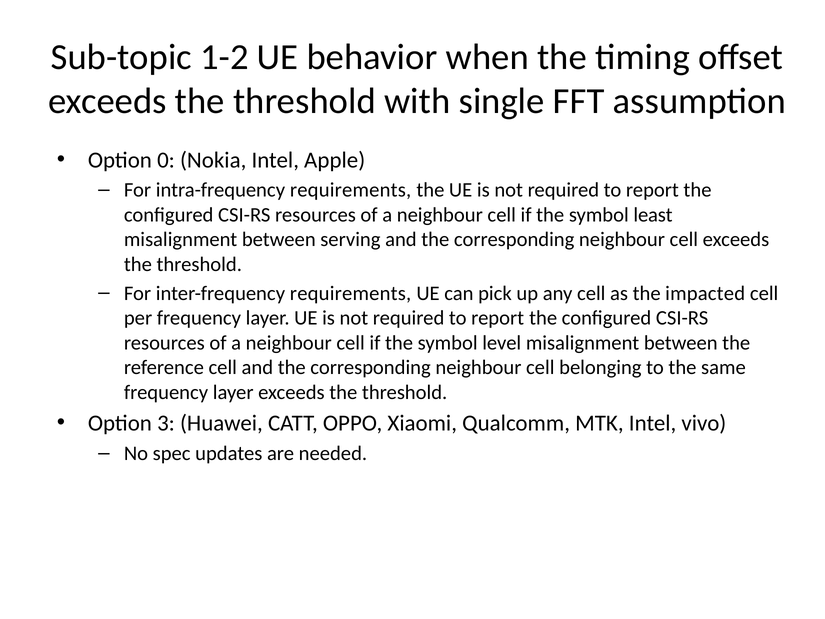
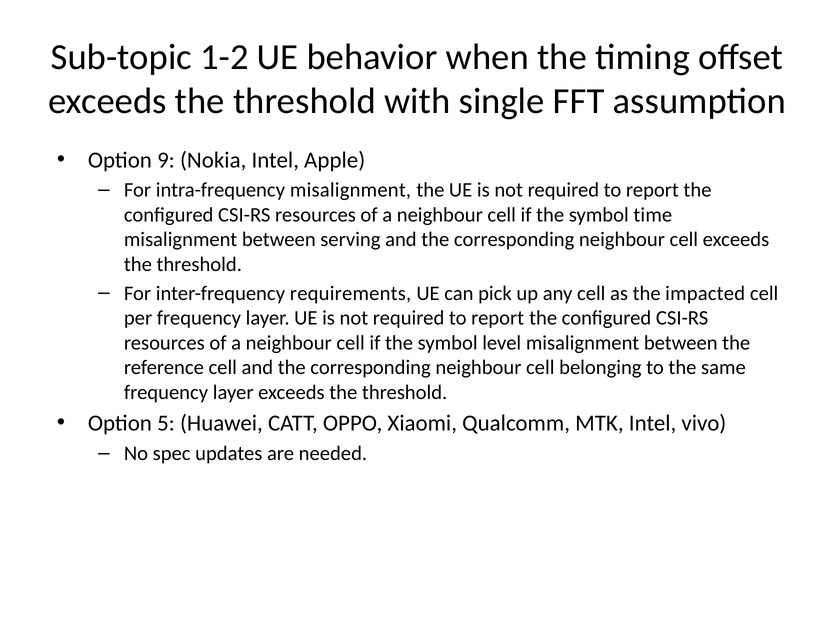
0: 0 -> 9
intra-frequency requirements: requirements -> misalignment
least: least -> time
3: 3 -> 5
